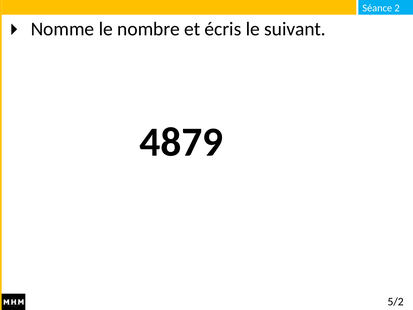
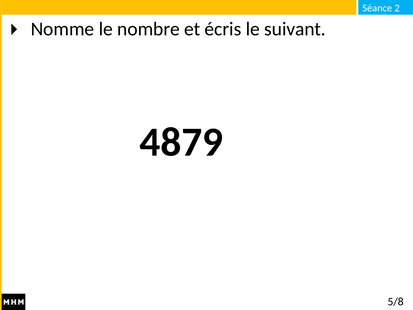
5/2: 5/2 -> 5/8
